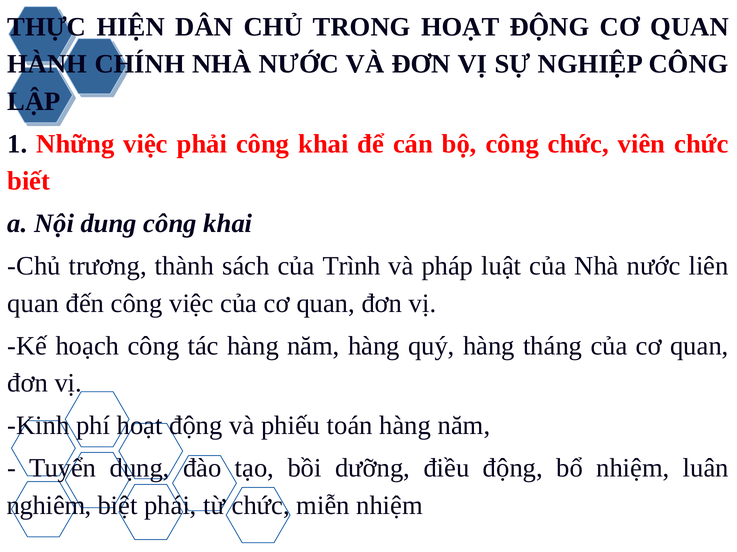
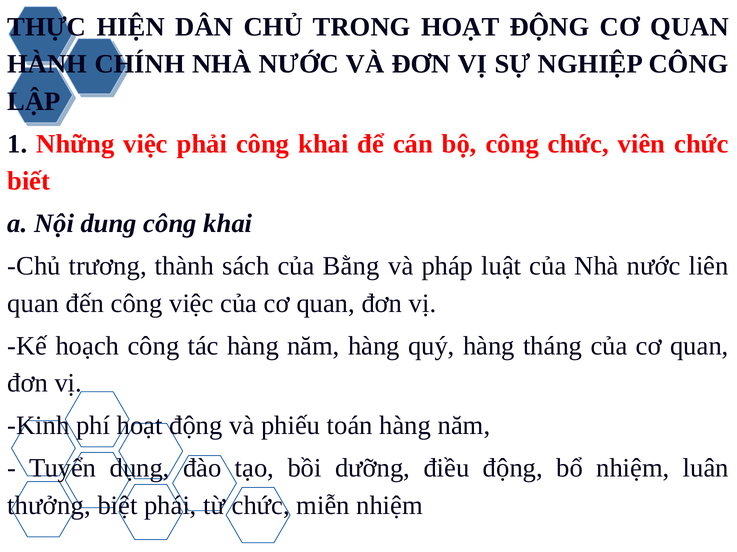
Trình: Trình -> Bằng
nghiêm: nghiêm -> thưởng
